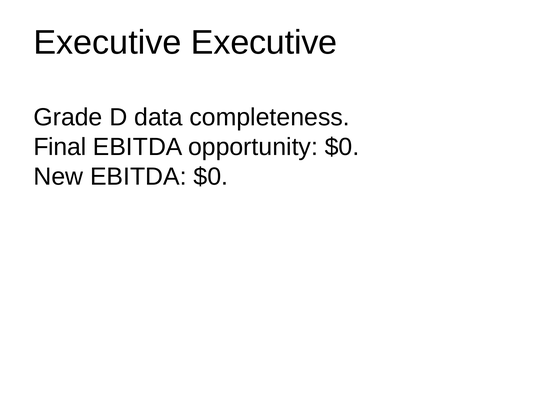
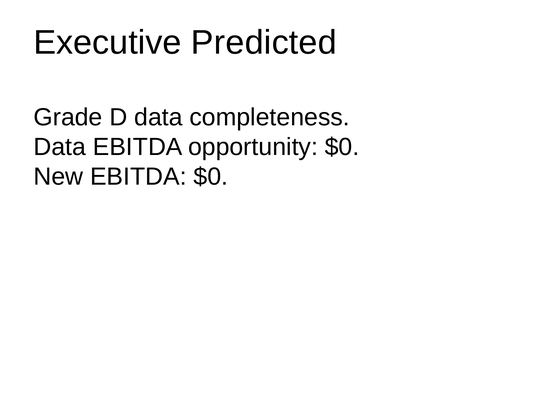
Executive Executive: Executive -> Predicted
Final at (60, 147): Final -> Data
